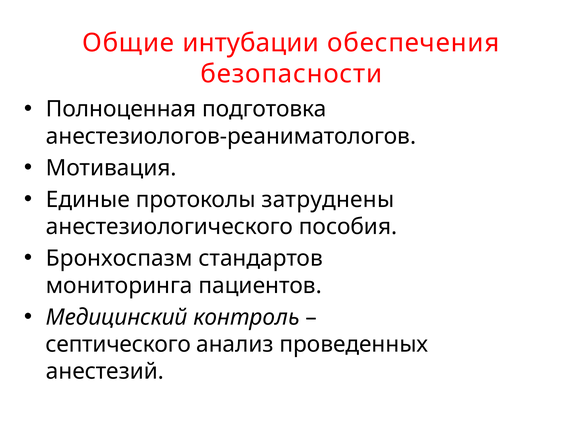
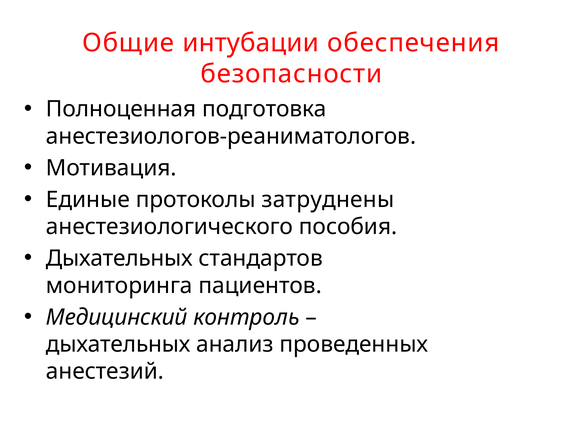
Бронхоспазм at (119, 259): Бронхоспазм -> Дыхательных
септического at (118, 345): септического -> дыхательных
